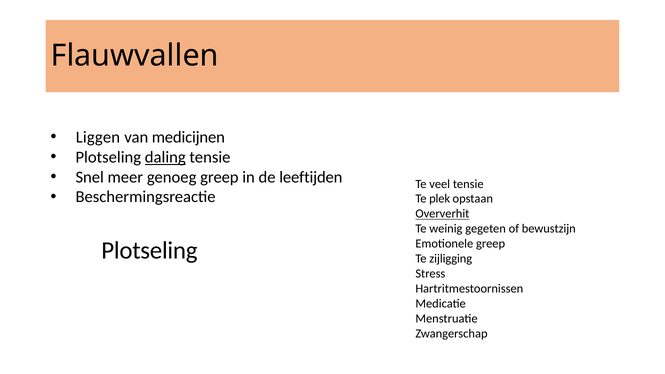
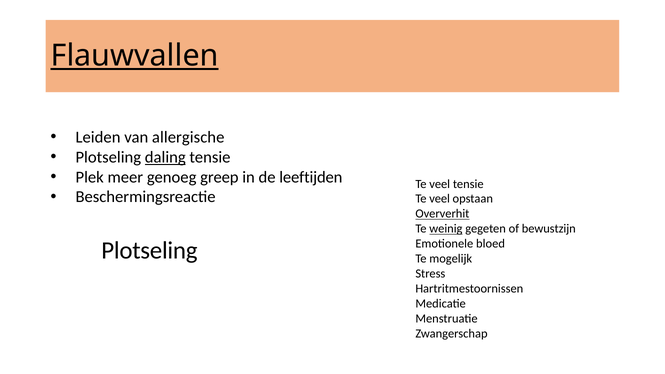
Flauwvallen underline: none -> present
Liggen: Liggen -> Leiden
medicijnen: medicijnen -> allergische
Snel: Snel -> Plek
plek at (440, 199): plek -> veel
weinig underline: none -> present
Emotionele greep: greep -> bloed
zijligging: zijligging -> mogelijk
